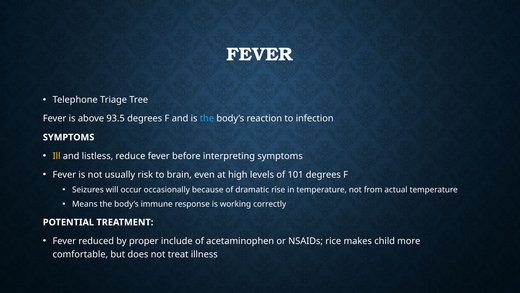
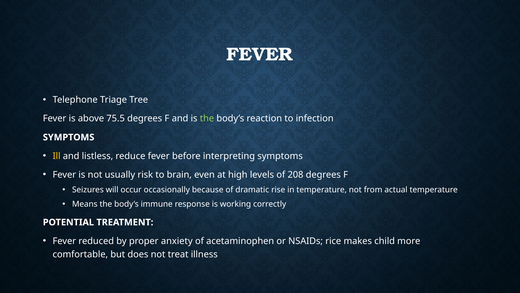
93.5: 93.5 -> 75.5
the at (207, 118) colour: light blue -> light green
101: 101 -> 208
include: include -> anxiety
